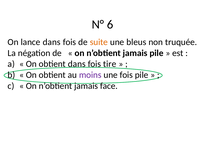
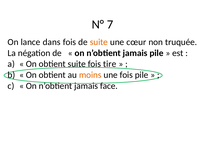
6: 6 -> 7
bleus: bleus -> cœur
obtient dans: dans -> suite
moins colour: purple -> orange
